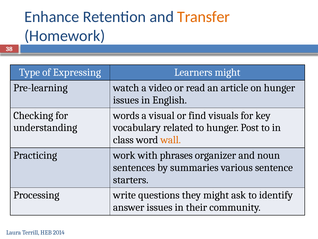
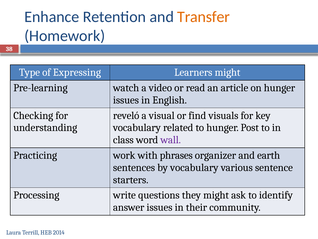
words: words -> reveló
wall colour: orange -> purple
noun: noun -> earth
by summaries: summaries -> vocabulary
